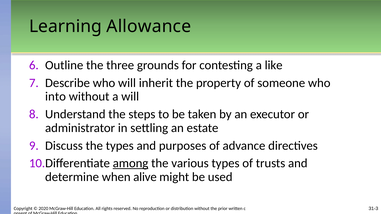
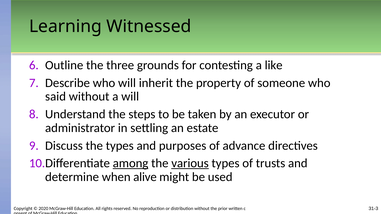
Allowance: Allowance -> Witnessed
into: into -> said
various underline: none -> present
